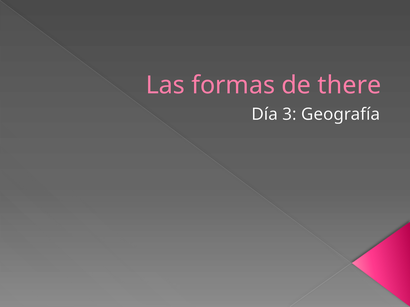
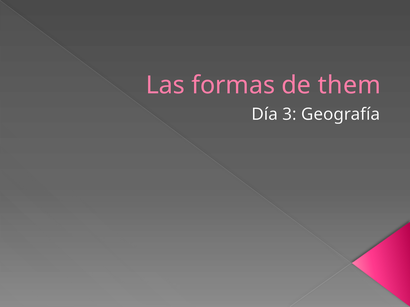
there: there -> them
